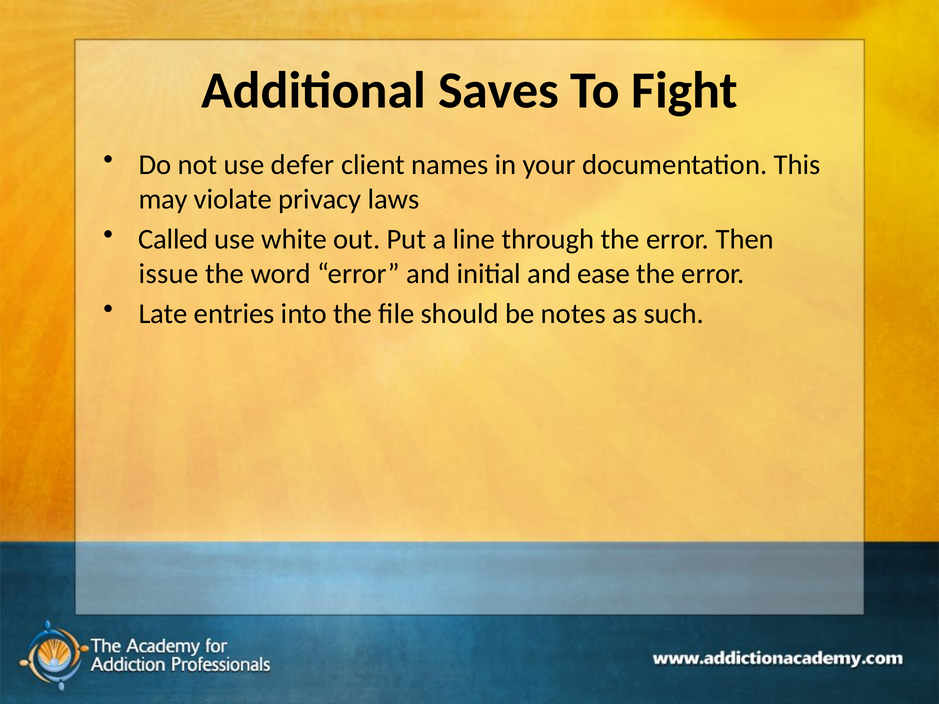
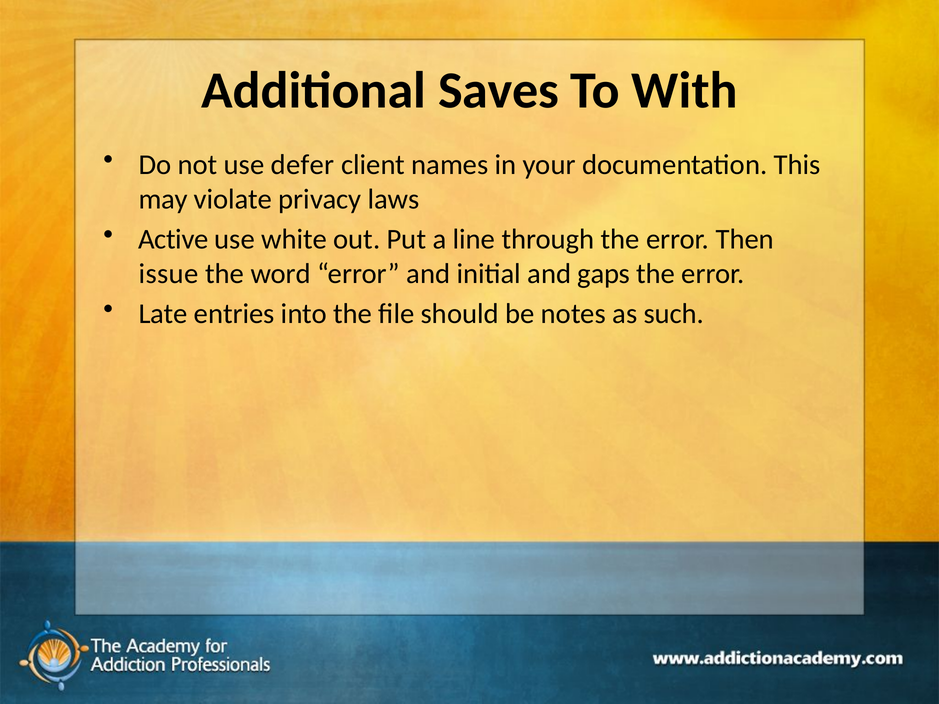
Fight: Fight -> With
Called: Called -> Active
ease: ease -> gaps
